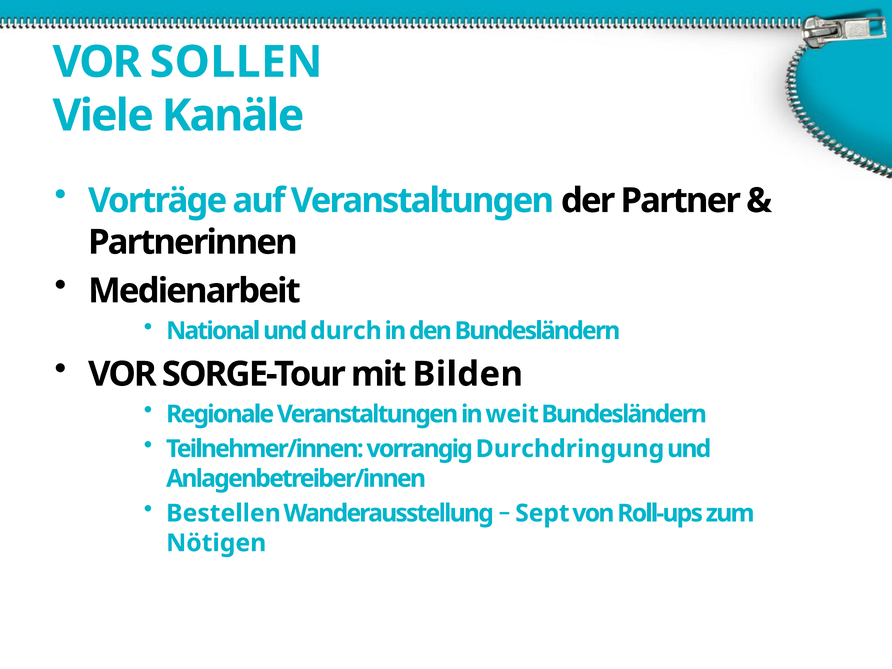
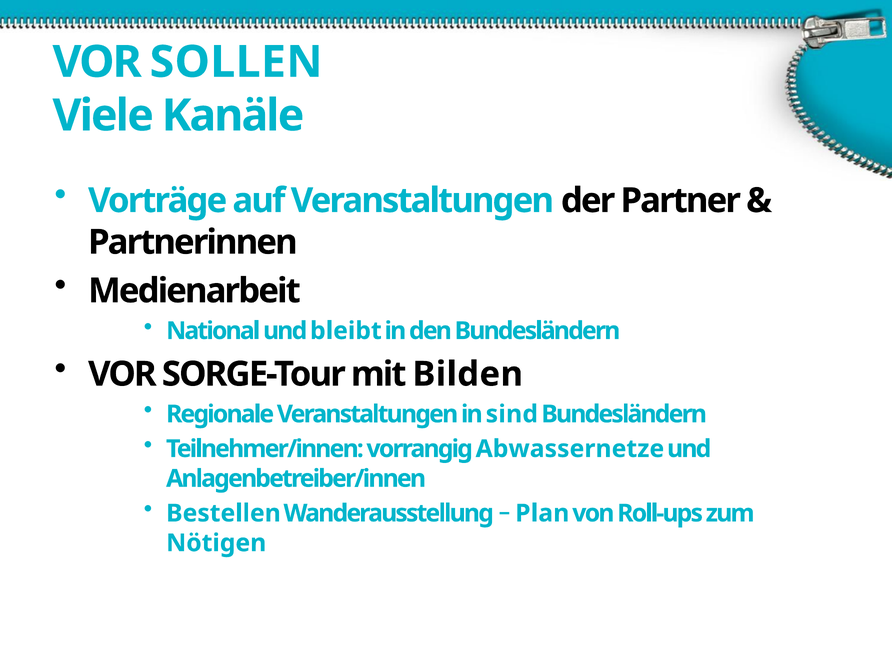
durch: durch -> bleibt
weit: weit -> sind
Durchdringung: Durchdringung -> Abwassernetze
Sept: Sept -> Plan
